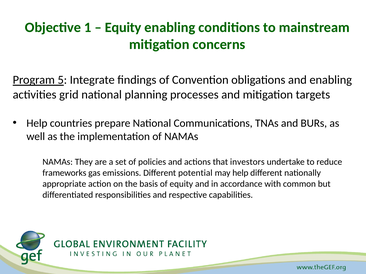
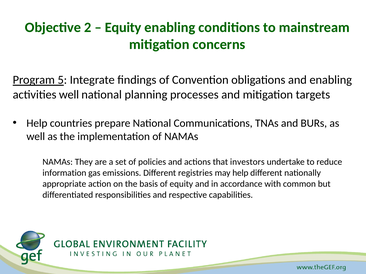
1: 1 -> 2
activities grid: grid -> well
frameworks: frameworks -> information
potential: potential -> registries
